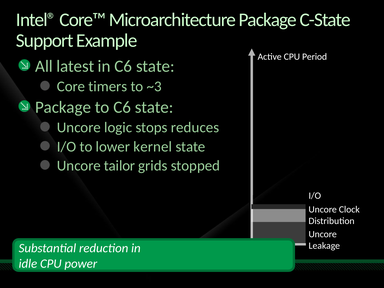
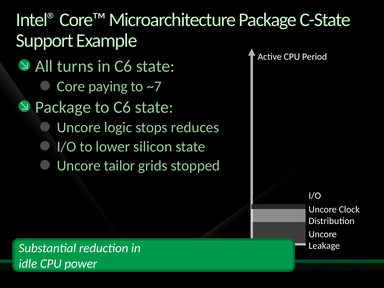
latest: latest -> turns
timers: timers -> paying
~3: ~3 -> ~7
kernel: kernel -> silicon
